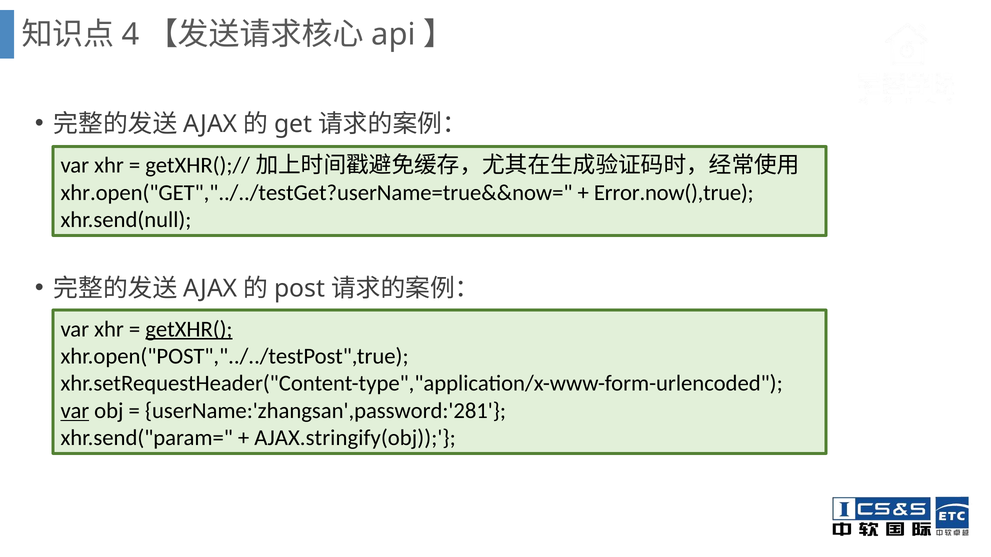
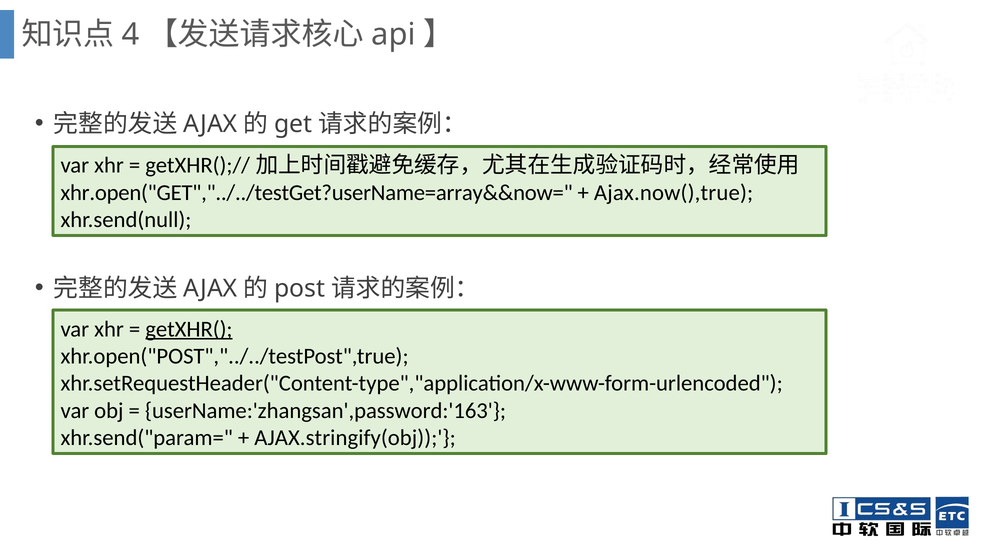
xhr.open("GET","../../testGet?userName=true&&now=: xhr.open("GET","../../testGet?userName=true&&now= -> xhr.open("GET","../../testGet?userName=array&&now=
Error.now(),true: Error.now(),true -> Ajax.now(),true
var at (75, 411) underline: present -> none
userName:'zhangsan',password:'281: userName:'zhangsan',password:'281 -> userName:'zhangsan',password:'163
